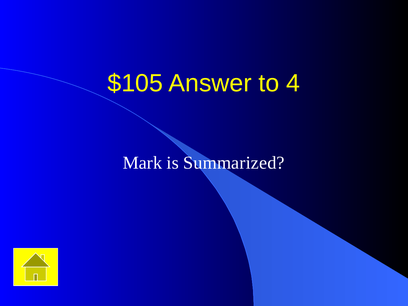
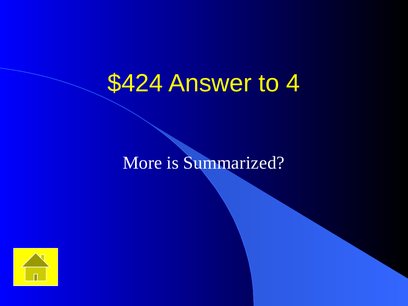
$105: $105 -> $424
Mark: Mark -> More
